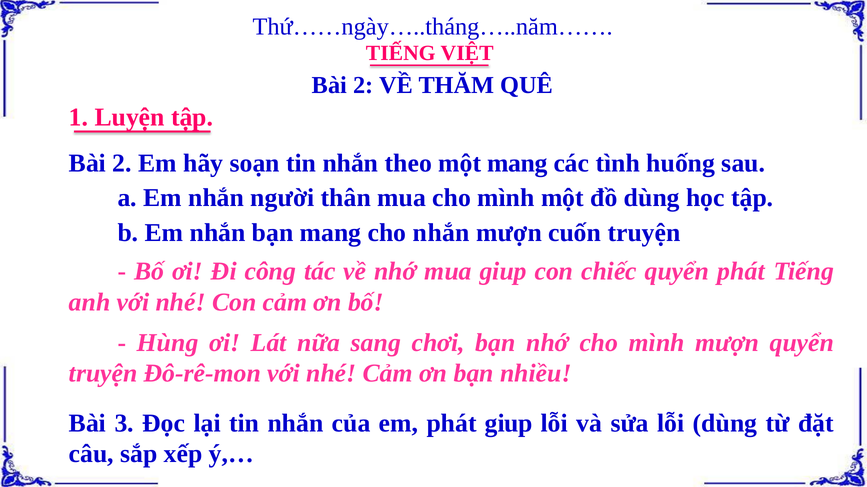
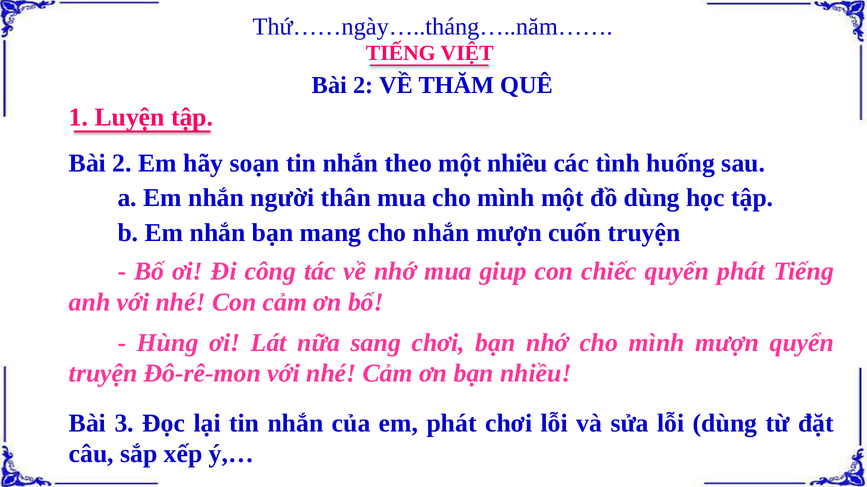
một mang: mang -> nhiều
phát giup: giup -> chơi
